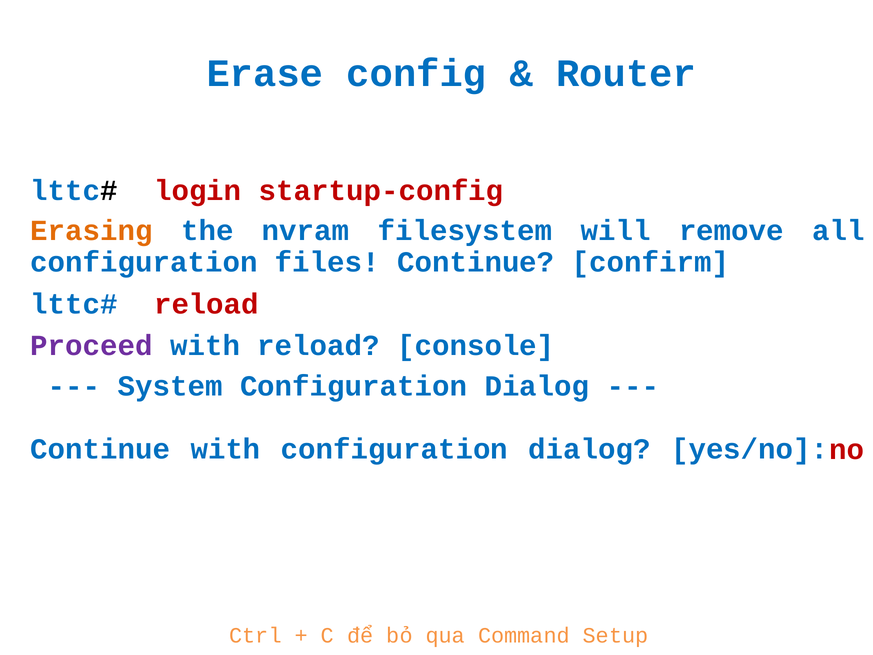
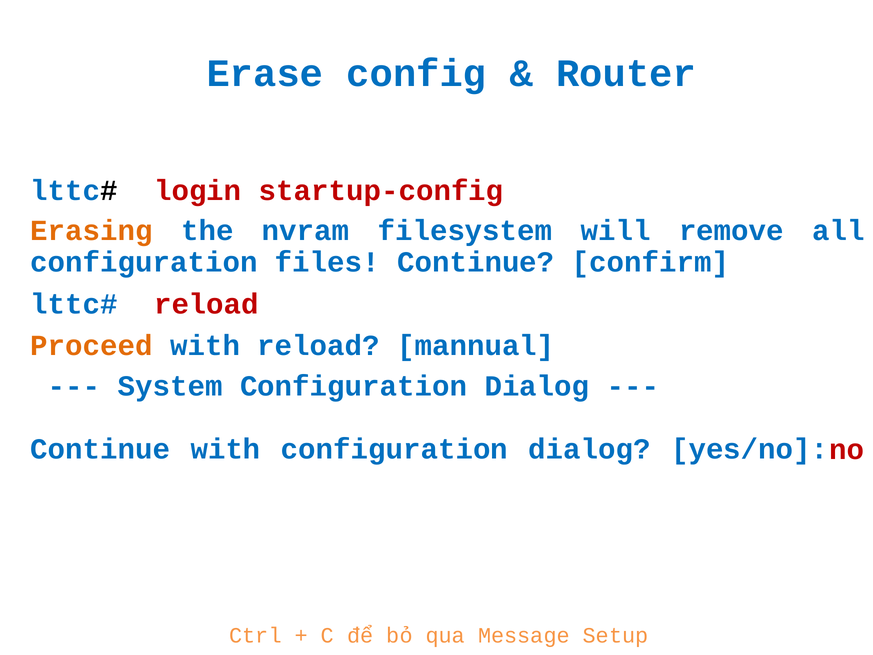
Proceed colour: purple -> orange
console: console -> mannual
Command: Command -> Message
